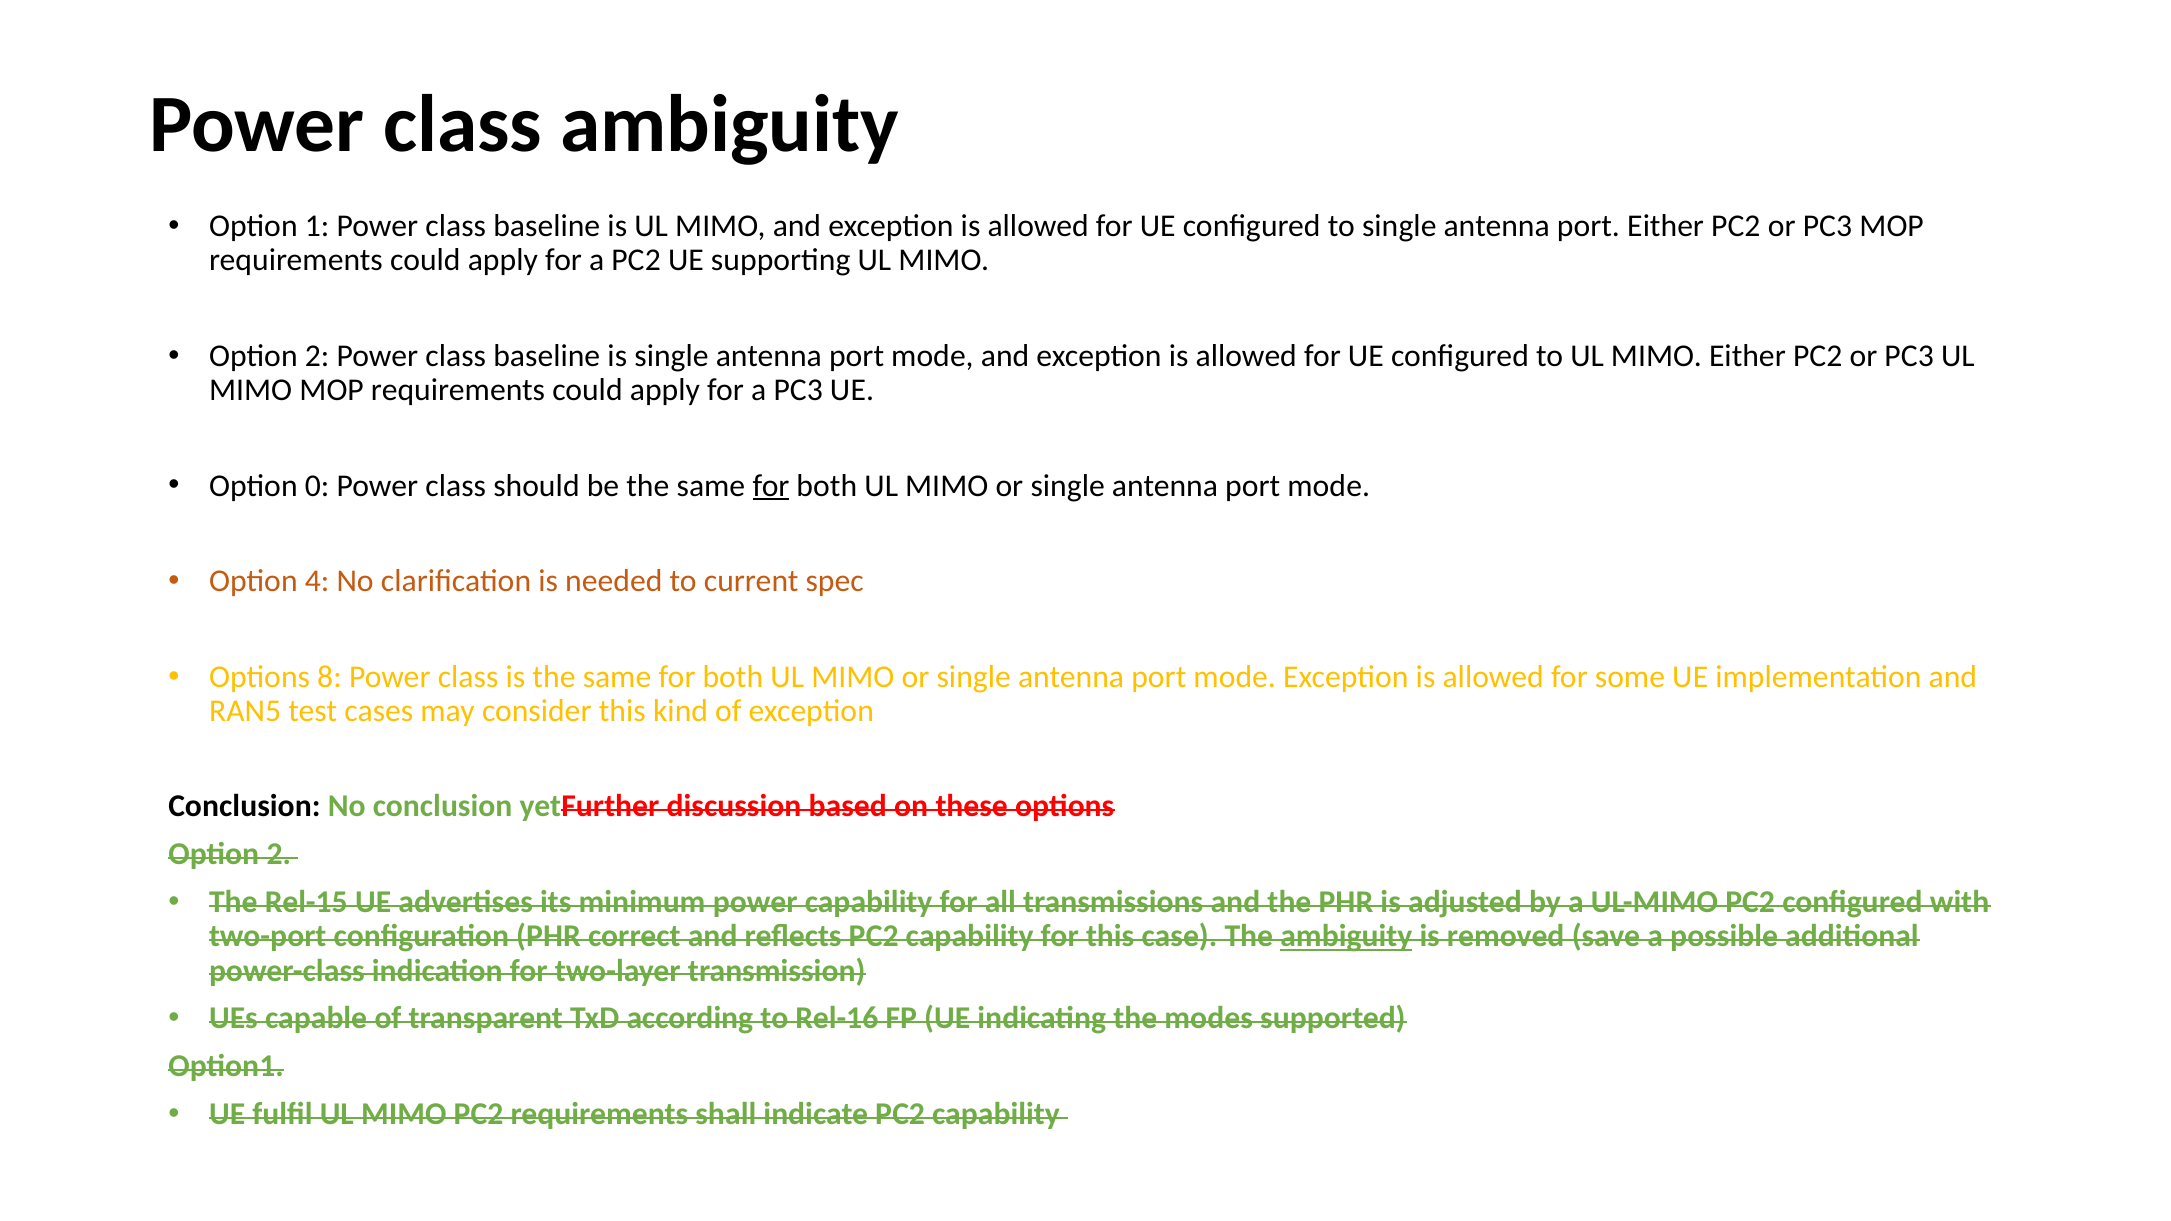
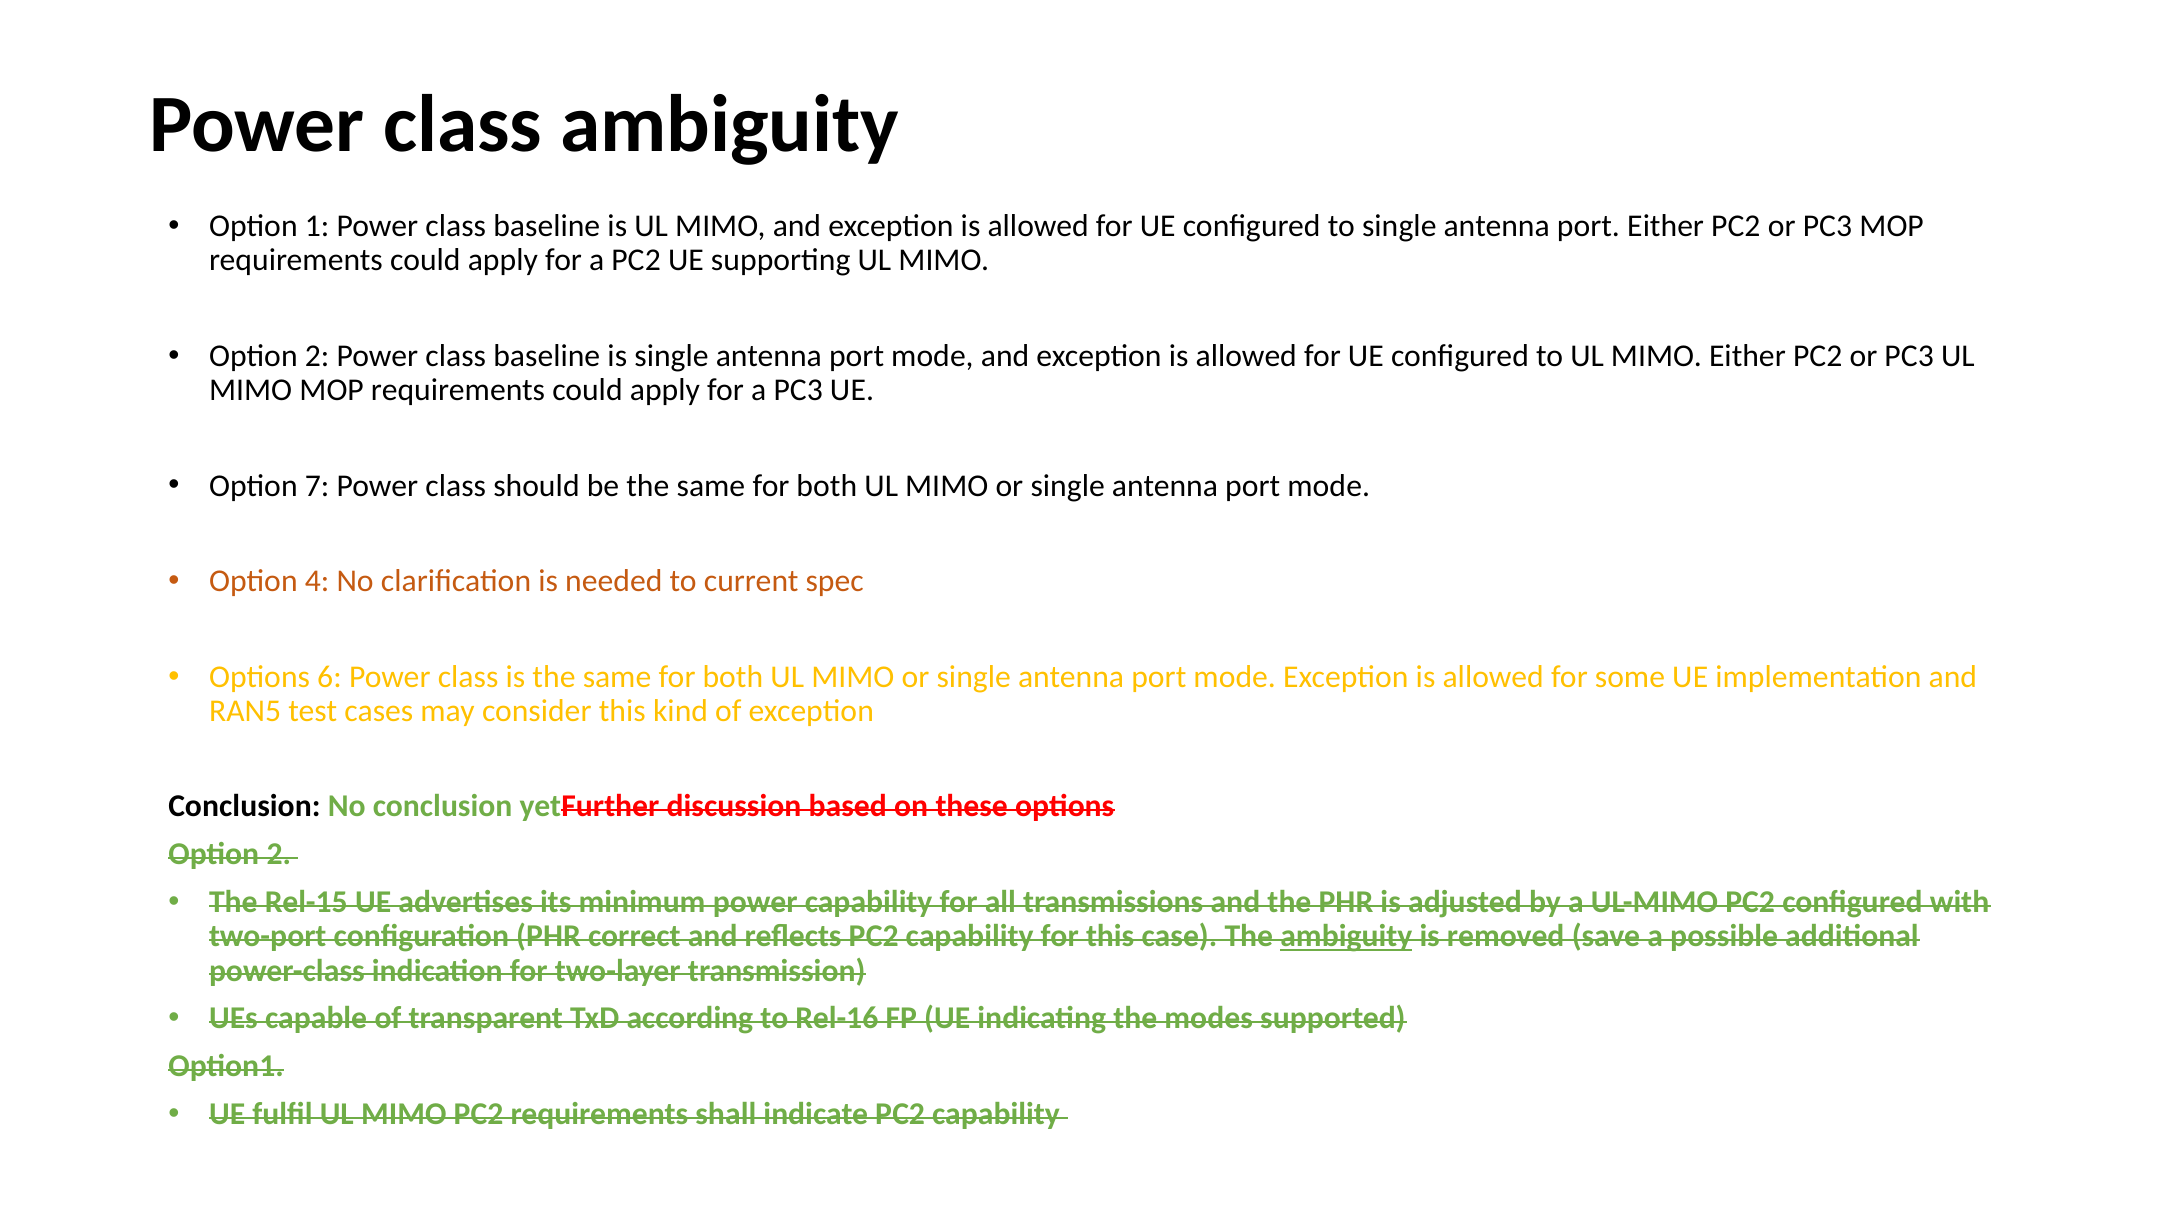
0: 0 -> 7
for at (771, 486) underline: present -> none
8: 8 -> 6
